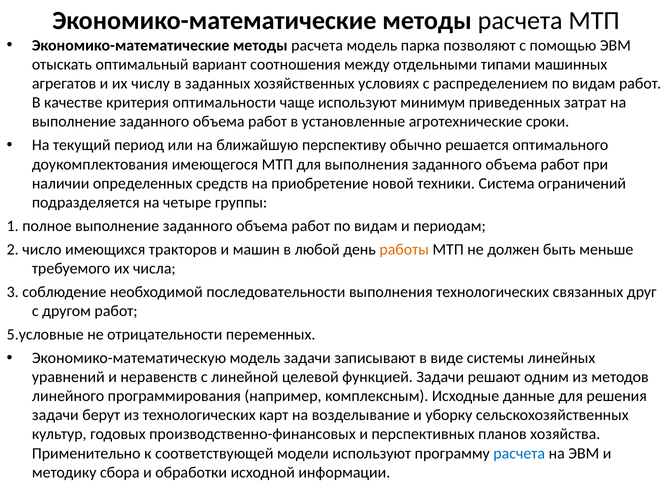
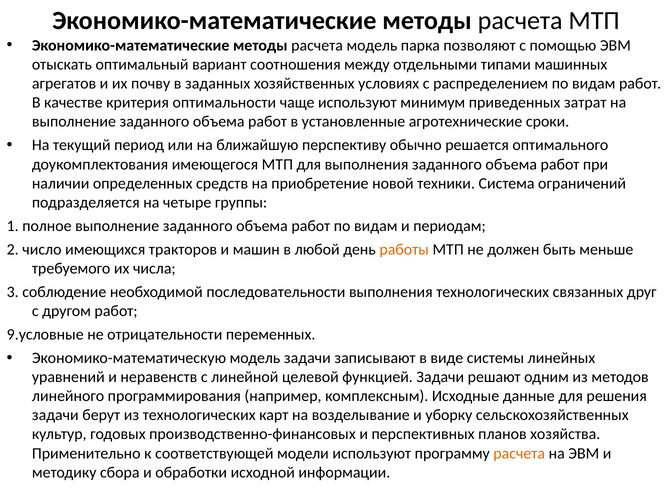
числу: числу -> почву
5.условные: 5.условные -> 9.условные
расчета at (519, 453) colour: blue -> orange
